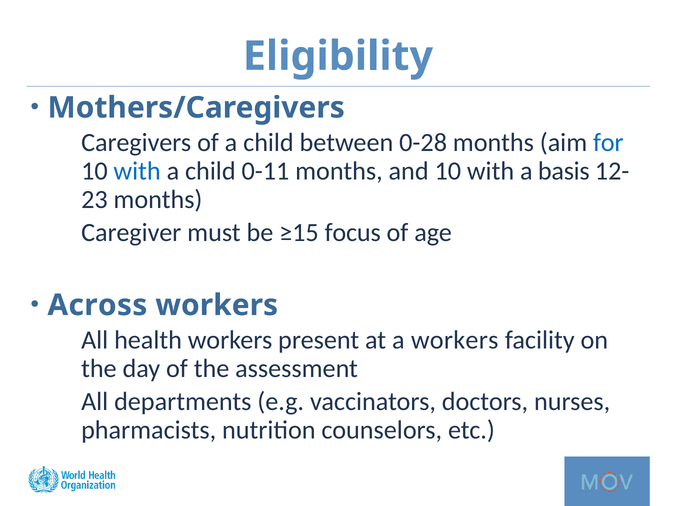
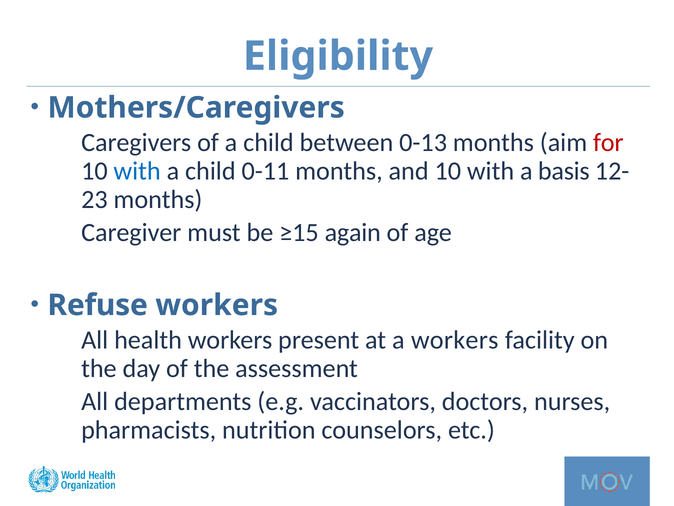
0-28: 0-28 -> 0-13
for colour: blue -> red
focus: focus -> again
Across: Across -> Refuse
